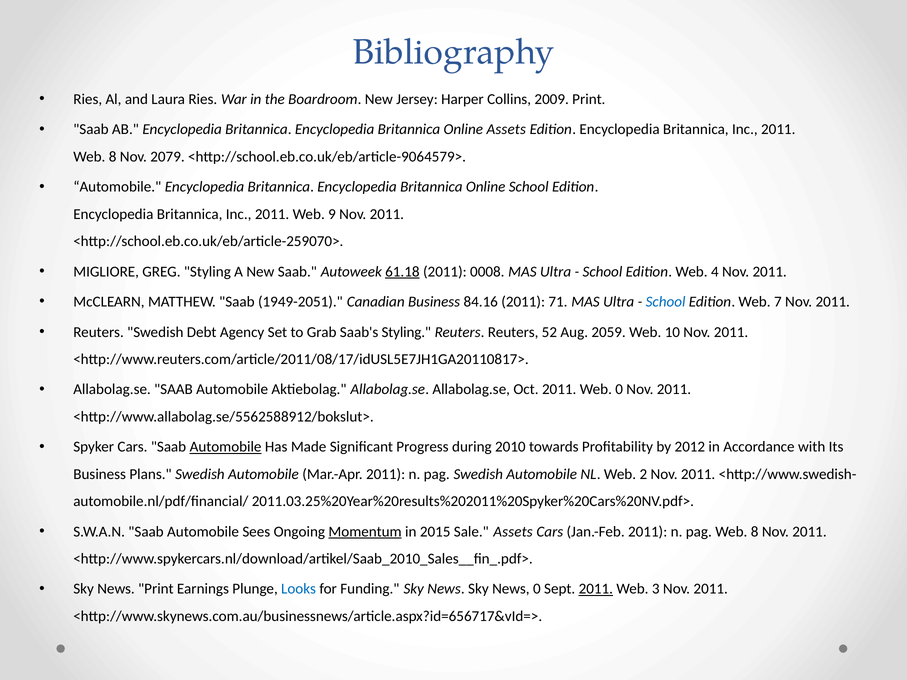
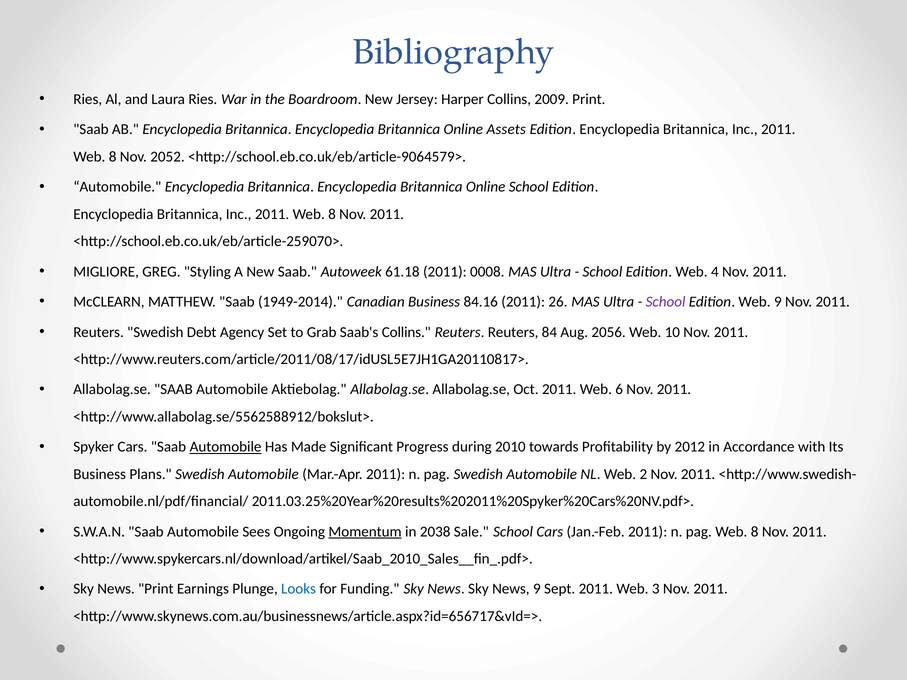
2079: 2079 -> 2052
9 at (332, 214): 9 -> 8
61.18 underline: present -> none
1949-2051: 1949-2051 -> 1949-2014
71: 71 -> 26
School at (666, 302) colour: blue -> purple
Web 7: 7 -> 9
Saab's Styling: Styling -> Collins
52: 52 -> 84
2059: 2059 -> 2056
Web 0: 0 -> 6
2015: 2015 -> 2038
Sale Assets: Assets -> School
News 0: 0 -> 9
2011 at (596, 589) underline: present -> none
